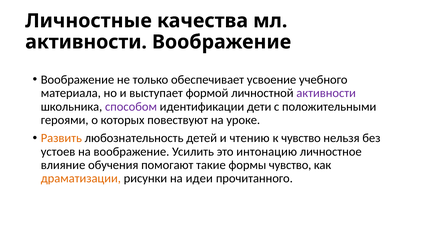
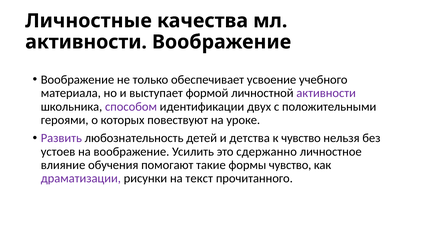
дети: дети -> двух
Развить colour: orange -> purple
чтению: чтению -> детства
интонацию: интонацию -> сдержанно
драматизации colour: orange -> purple
идеи: идеи -> текст
